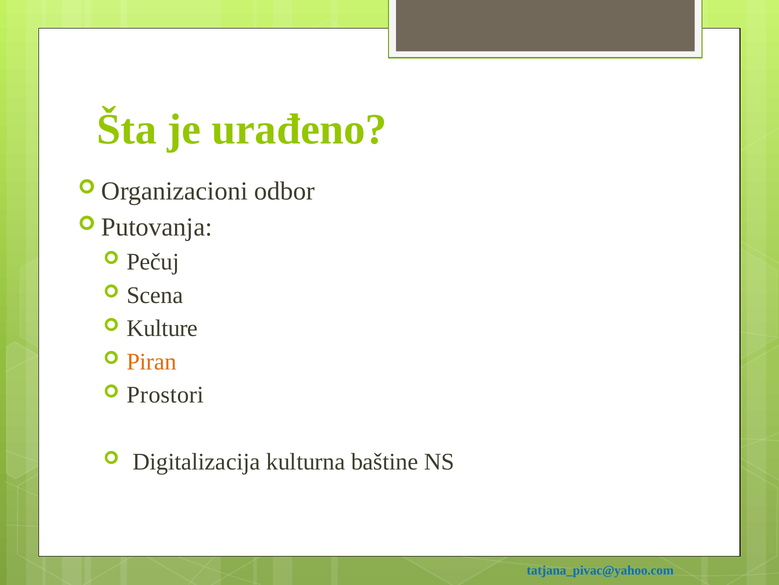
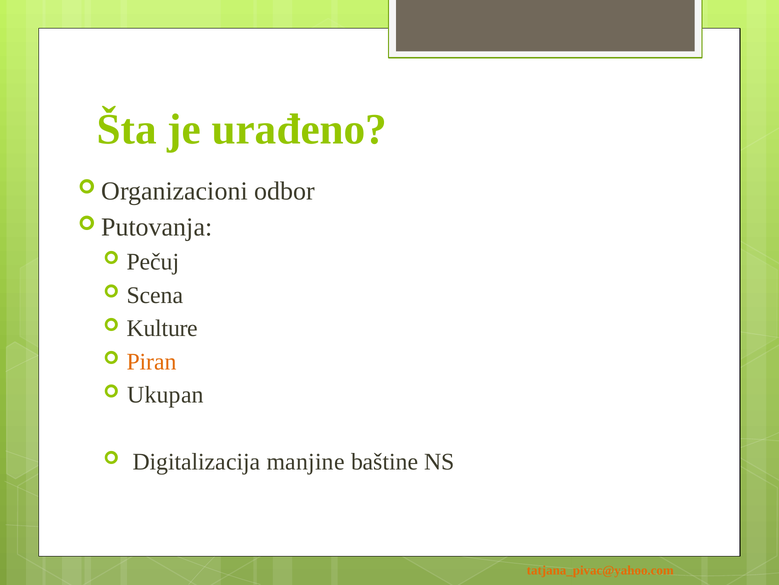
Prostori: Prostori -> Ukupan
kulturna: kulturna -> manjine
tatjana_pivac@yahoo.com colour: blue -> orange
